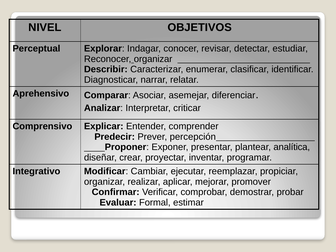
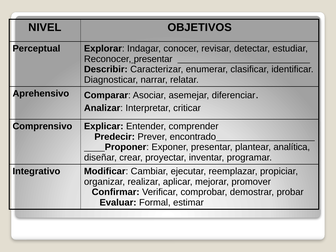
Reconocer organizar: organizar -> presentar
percepción: percepción -> encontrado
